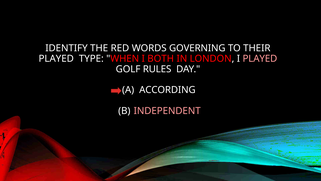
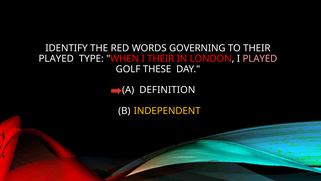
I BOTH: BOTH -> THEIR
RULES: RULES -> THESE
ACCORDING: ACCORDING -> DEFINITION
INDEPENDENT colour: pink -> yellow
